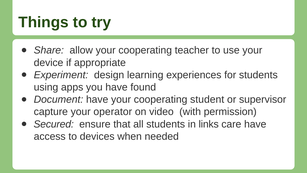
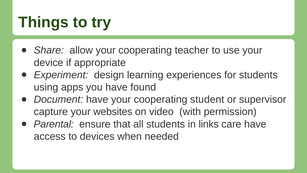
operator: operator -> websites
Secured: Secured -> Parental
